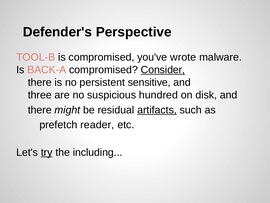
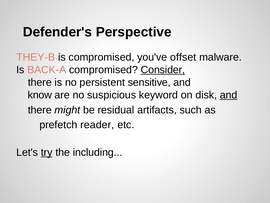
TOOL-B: TOOL-B -> THEY-B
wrote: wrote -> offset
three: three -> know
hundred: hundred -> keyword
and at (229, 95) underline: none -> present
artifacts underline: present -> none
